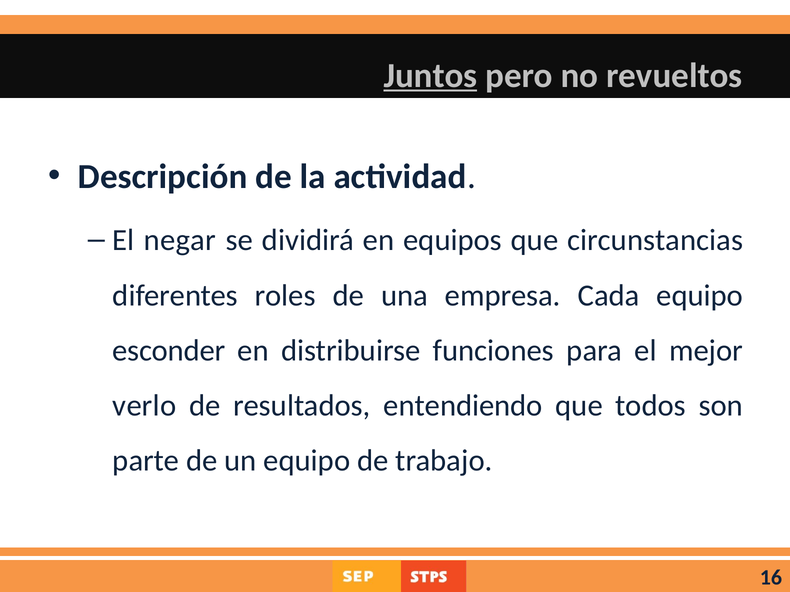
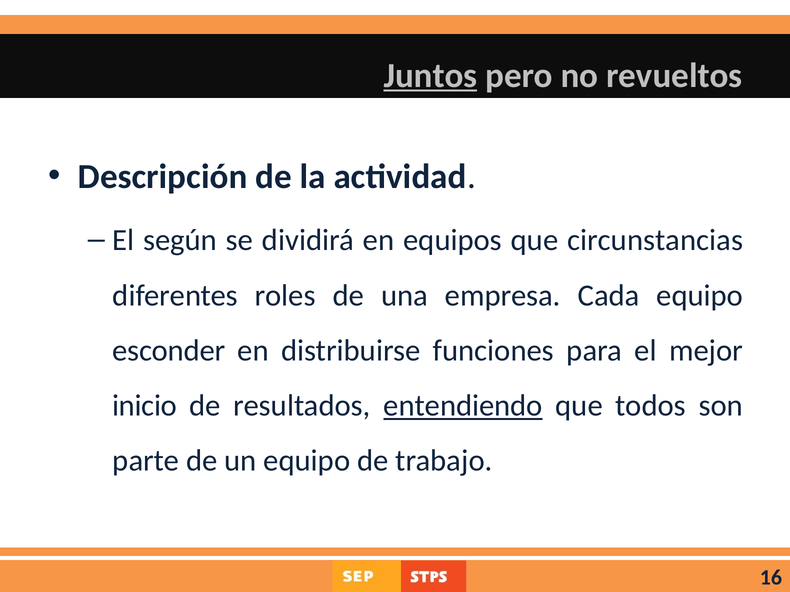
negar: negar -> según
verlo: verlo -> inicio
entendiendo underline: none -> present
